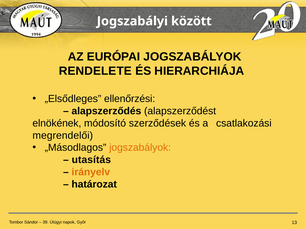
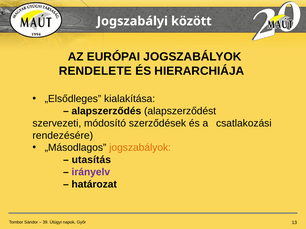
ellenőrzési: ellenőrzési -> kialakítása
elnökének: elnökének -> szervezeti
megrendelői: megrendelői -> rendezésére
irányelv colour: orange -> purple
